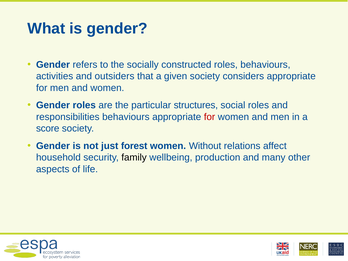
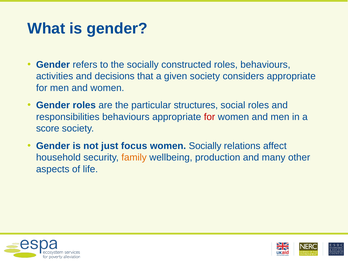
outsiders: outsiders -> decisions
forest: forest -> focus
women Without: Without -> Socially
family colour: black -> orange
